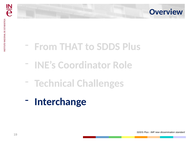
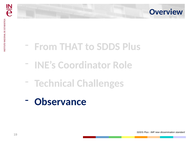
Interchange: Interchange -> Observance
